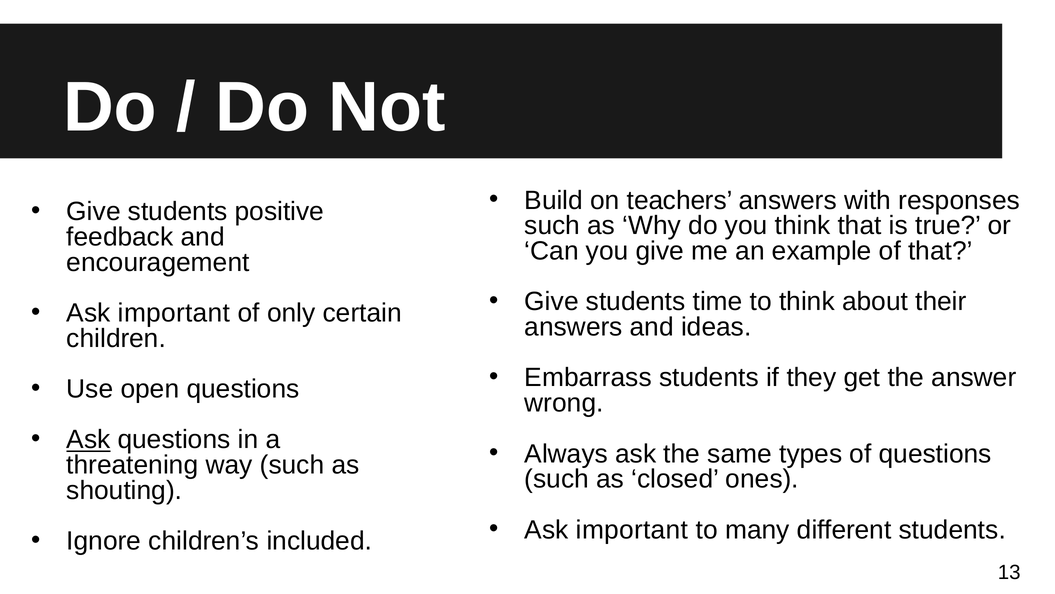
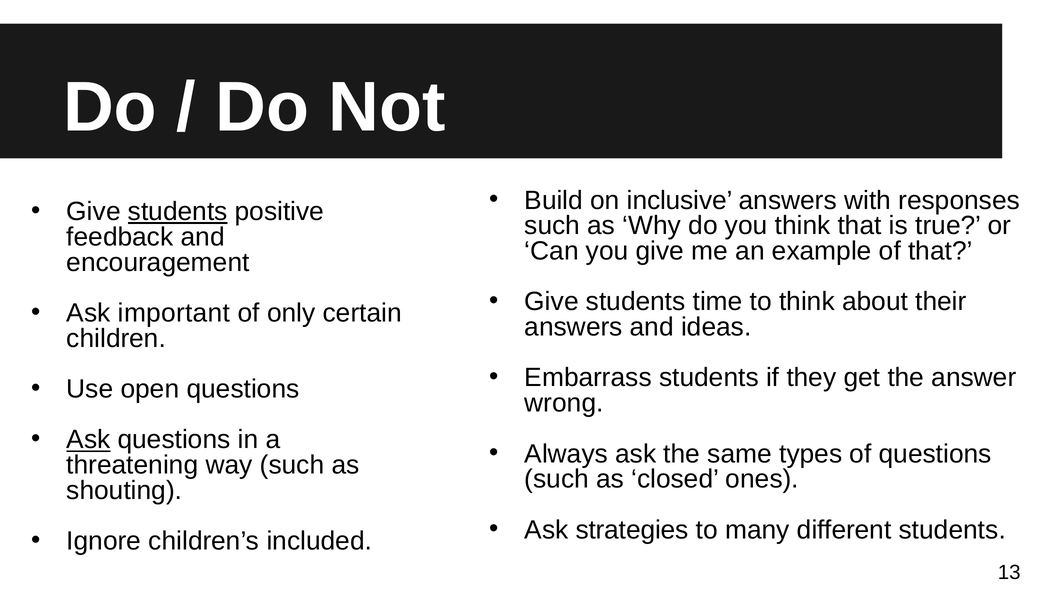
teachers: teachers -> inclusive
students at (178, 211) underline: none -> present
important at (632, 529): important -> strategies
